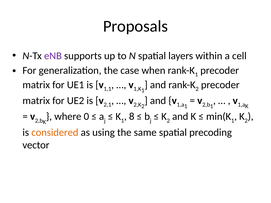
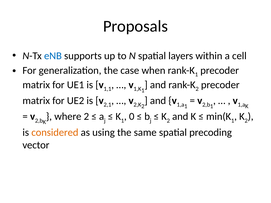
eNB colour: purple -> blue
where 0: 0 -> 2
8: 8 -> 0
